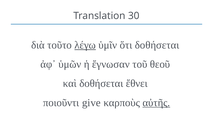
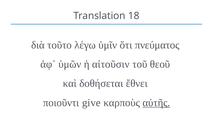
30: 30 -> 18
λέγω underline: present -> none
ὅτι δοθήσεται: δοθήσεται -> πνεύματος
ἔγνωσαν: ἔγνωσαν -> αἰτοῦσιν
